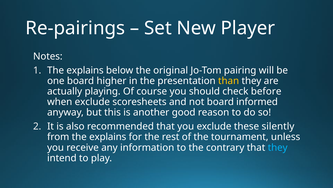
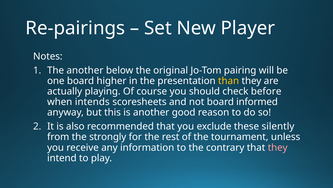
explains at (85, 70): explains -> another
when exclude: exclude -> intends
from the explains: explains -> strongly
they at (278, 147) colour: light blue -> pink
